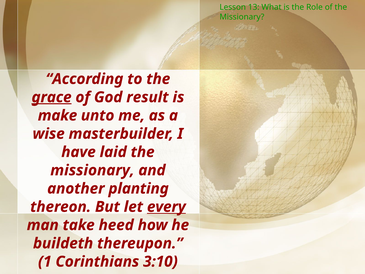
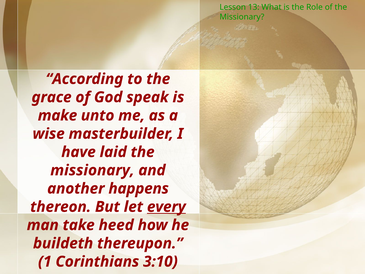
grace underline: present -> none
result: result -> speak
planting: planting -> happens
